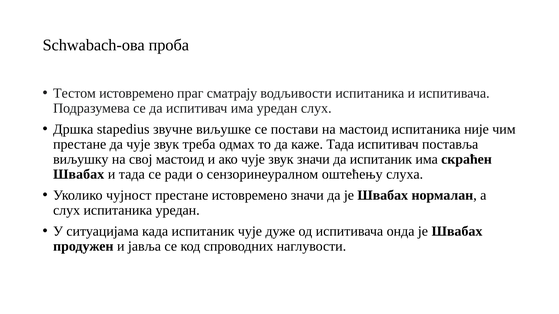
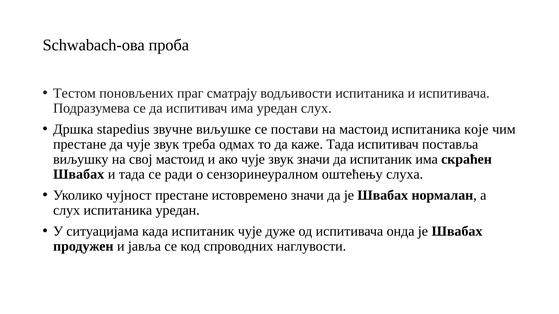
Тестом истовремено: истовремено -> поновљених
није: није -> које
